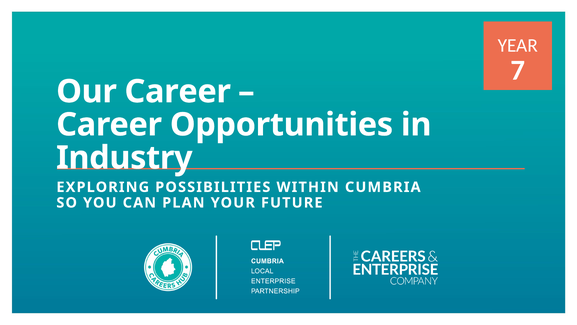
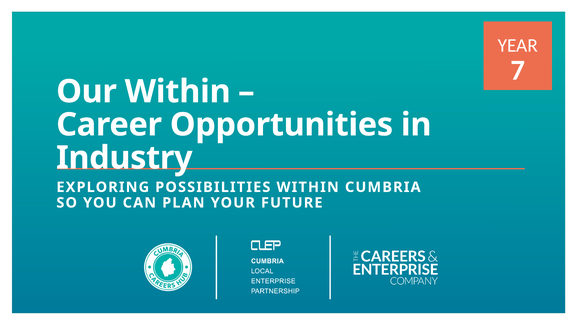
Our Career: Career -> Within
